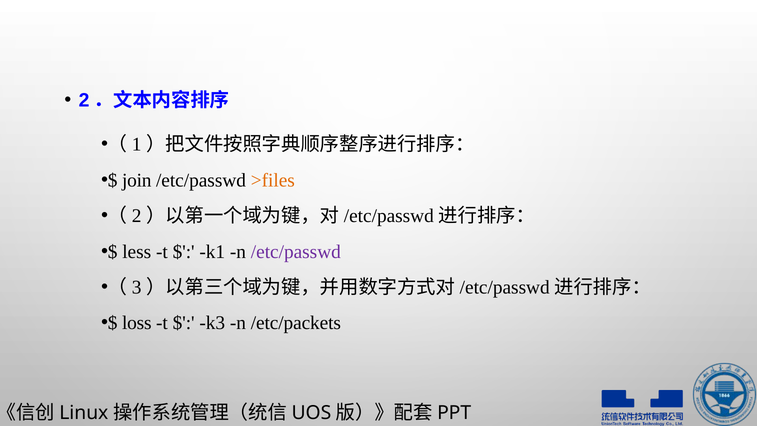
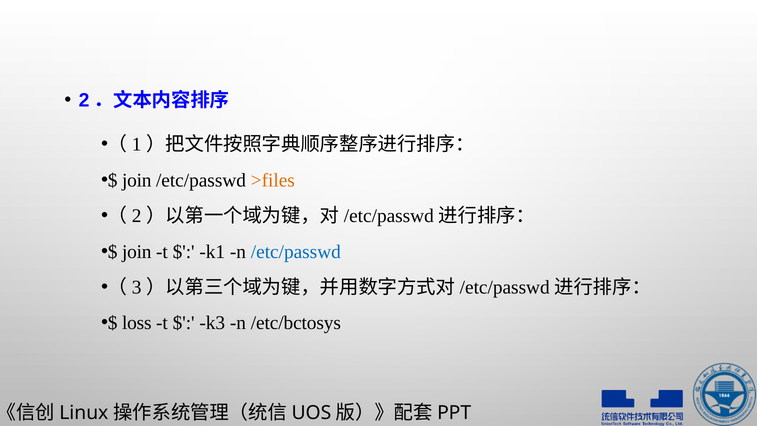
less at (137, 252): less -> join
/etc/passwd at (296, 252) colour: purple -> blue
/etc/packets: /etc/packets -> /etc/bctosys
